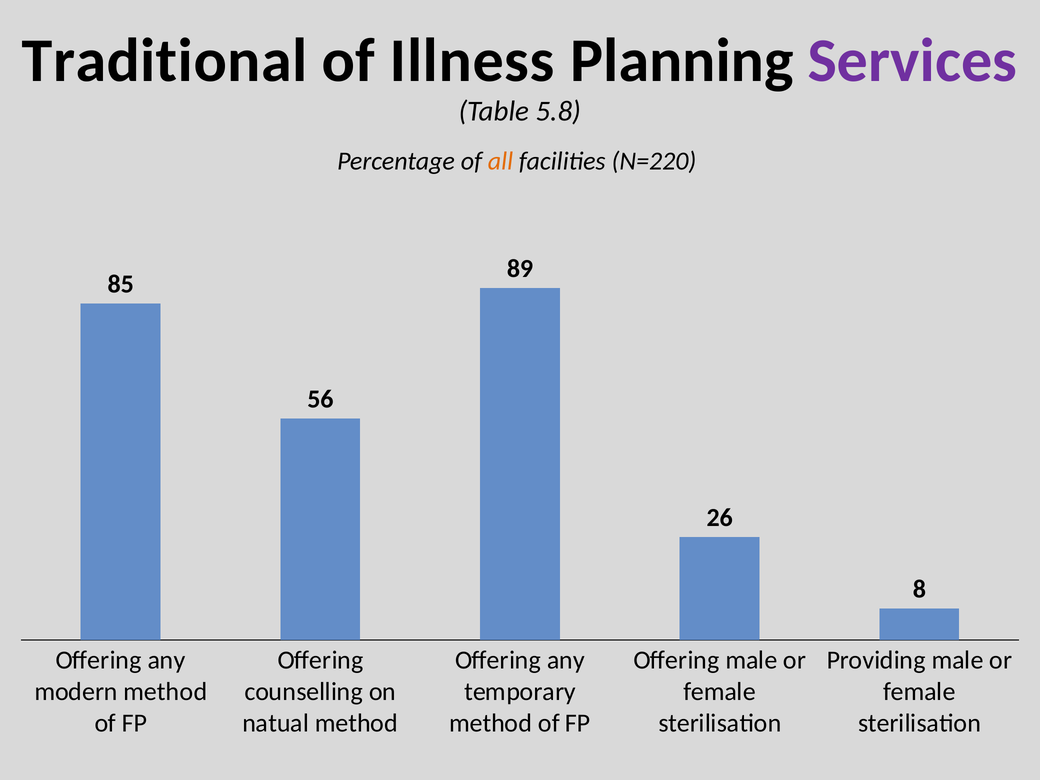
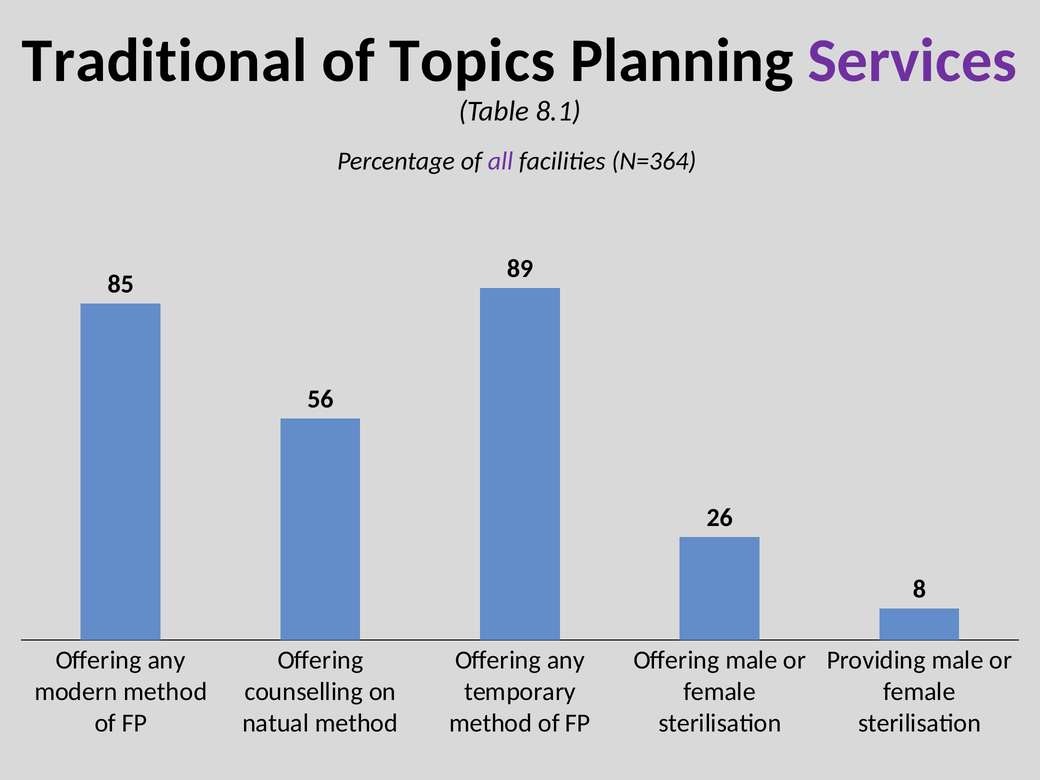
Illness: Illness -> Topics
5.8: 5.8 -> 8.1
all colour: orange -> purple
N=220: N=220 -> N=364
